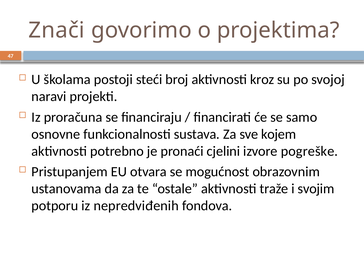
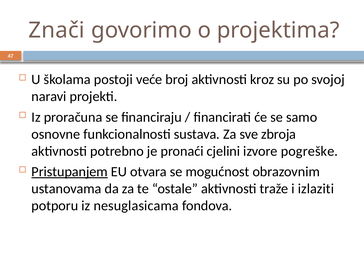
steći: steći -> veće
kojem: kojem -> zbroja
Pristupanjem underline: none -> present
svojim: svojim -> izlaziti
nepredviđenih: nepredviđenih -> nesuglasicama
